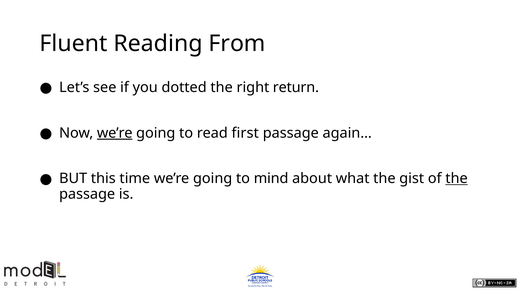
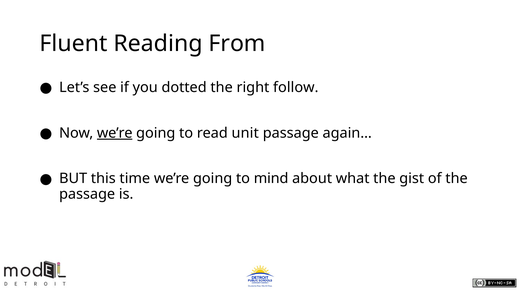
return: return -> follow
first: first -> unit
the at (457, 179) underline: present -> none
